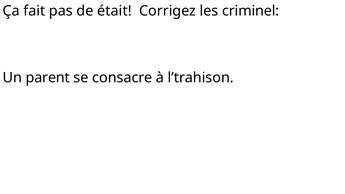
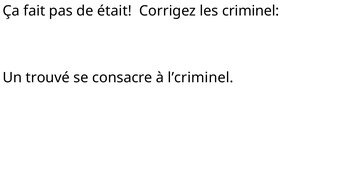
parent: parent -> trouvé
l’trahison: l’trahison -> l’criminel
